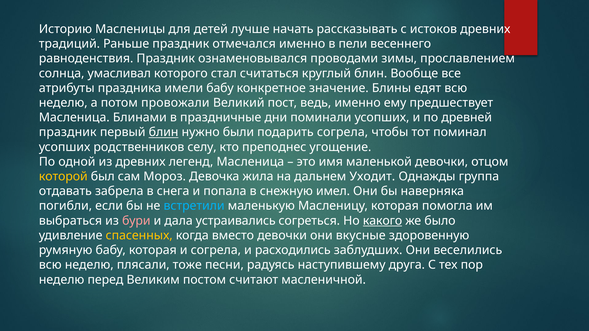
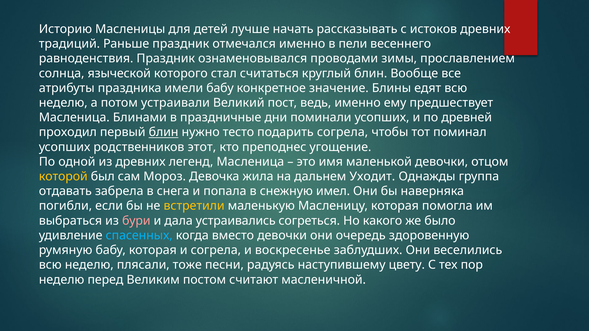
умасливал: умасливал -> языческой
провожали: провожали -> устраивали
праздник at (68, 132): праздник -> проходил
были: были -> тесто
селу: селу -> этот
встретили colour: light blue -> yellow
какого underline: present -> none
спасенных colour: yellow -> light blue
вкусные: вкусные -> очередь
расходились: расходились -> воскресенье
друга: друга -> цвету
